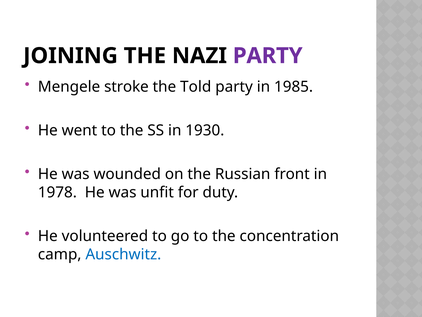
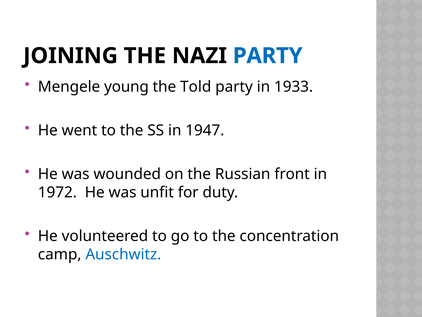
PARTY at (268, 56) colour: purple -> blue
stroke: stroke -> young
1985: 1985 -> 1933
1930: 1930 -> 1947
1978: 1978 -> 1972
